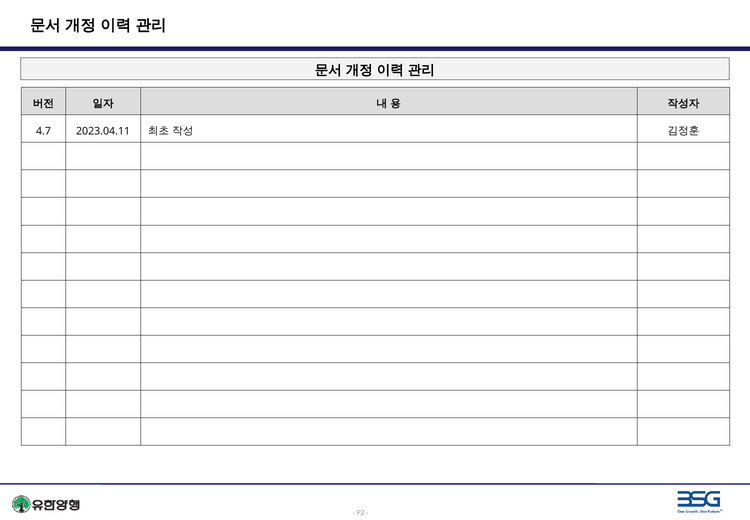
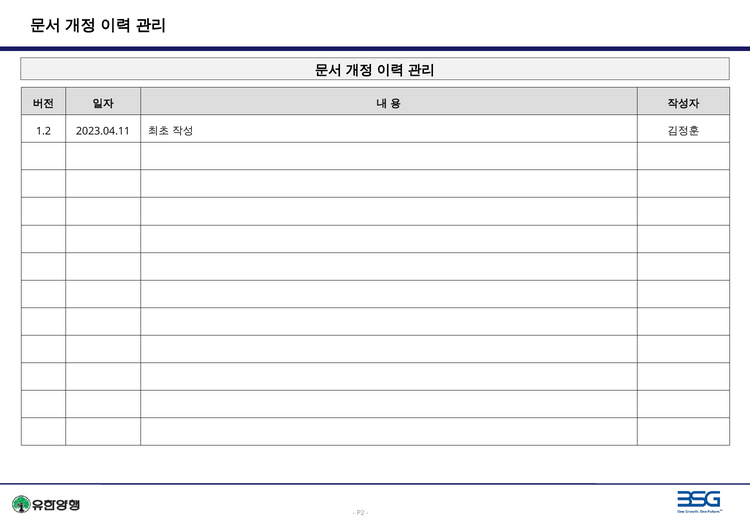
4.7: 4.7 -> 1.2
